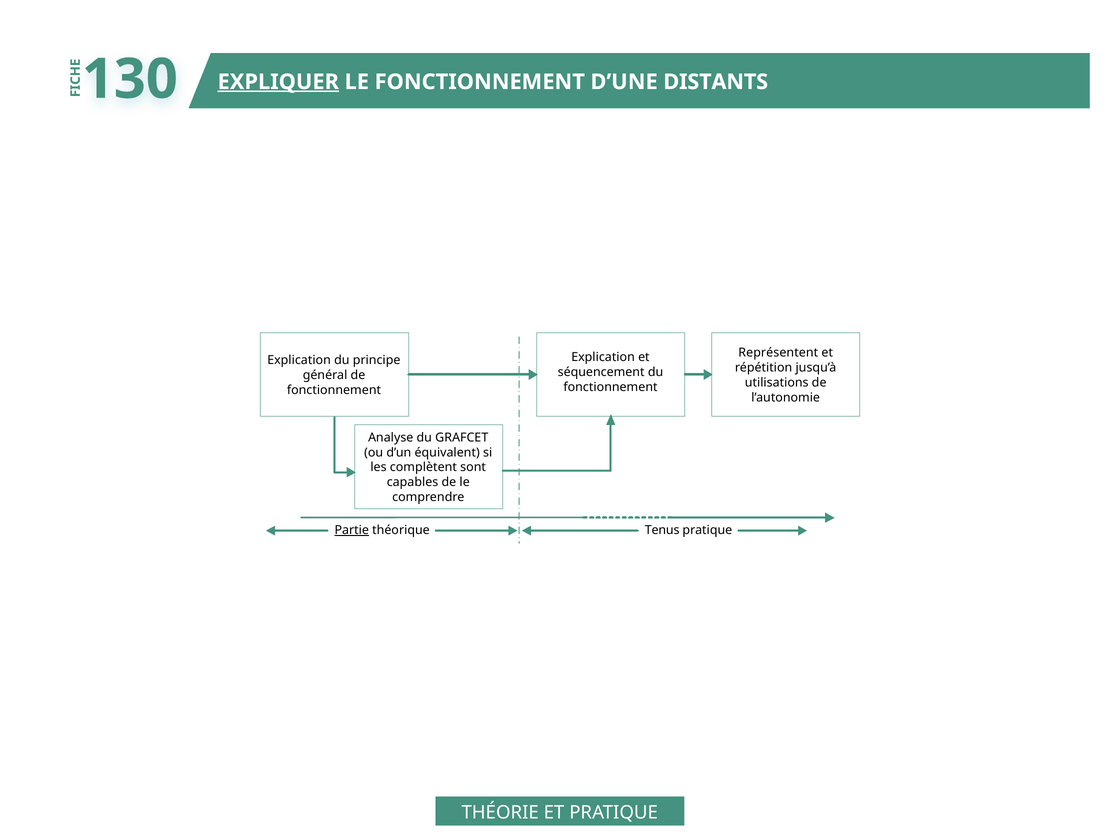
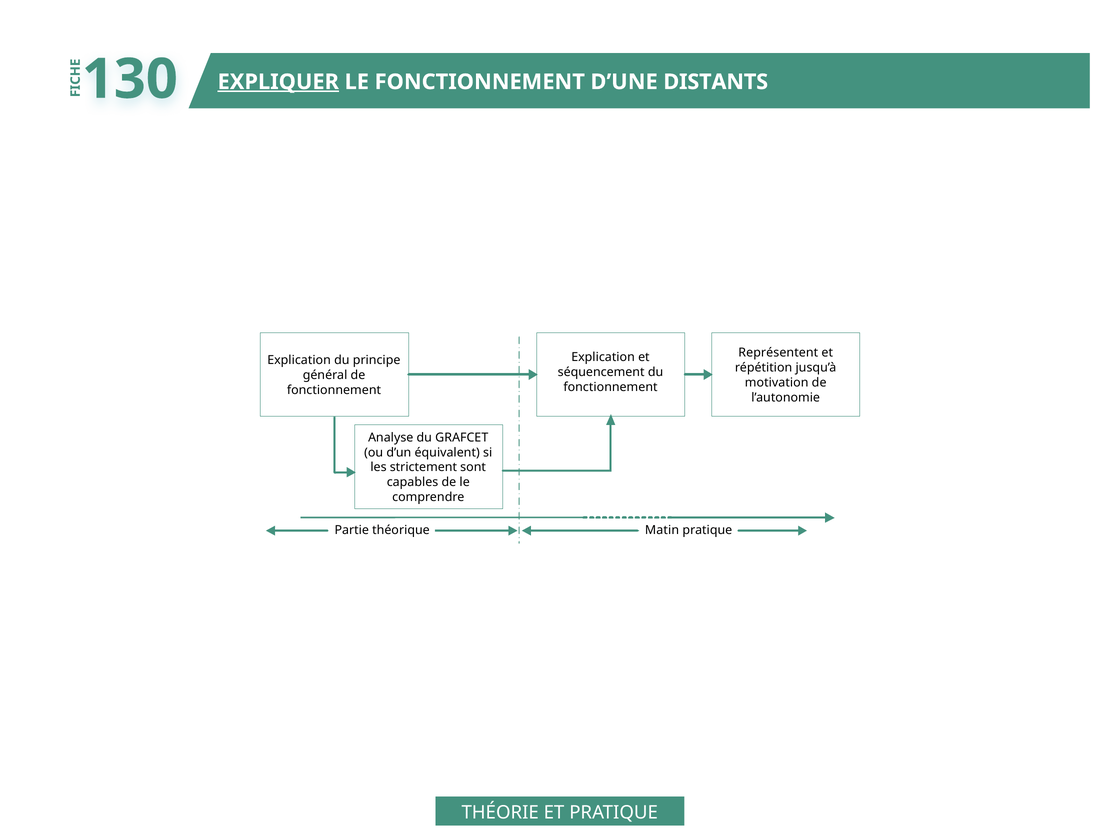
utilisations: utilisations -> motivation
complètent: complètent -> strictement
Partie underline: present -> none
Tenus: Tenus -> Matin
